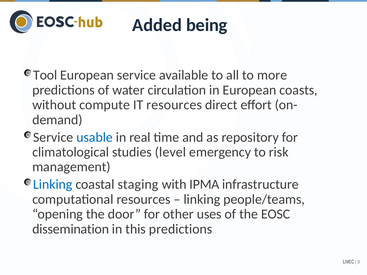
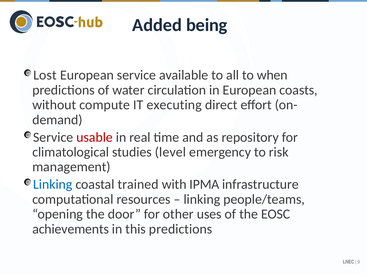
Tool: Tool -> Lost
more: more -> when
IT resources: resources -> executing
usable colour: blue -> red
staging: staging -> trained
dissemination: dissemination -> achievements
